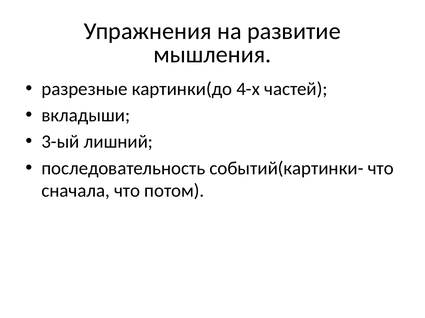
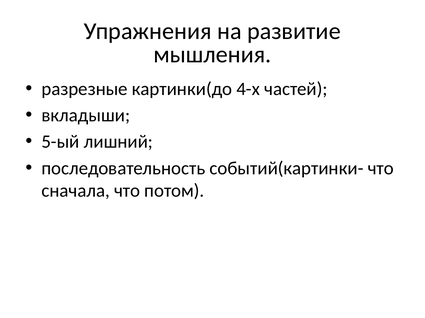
3-ый: 3-ый -> 5-ый
